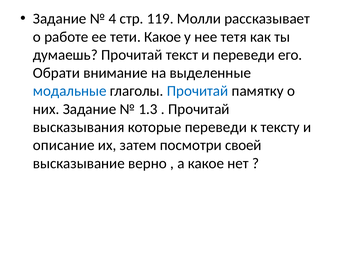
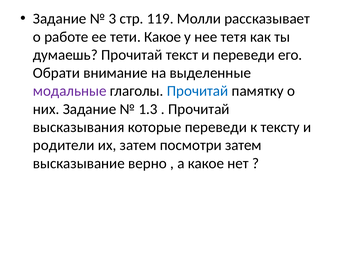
4: 4 -> 3
модальные colour: blue -> purple
описание: описание -> родители
посмотри своей: своей -> затем
